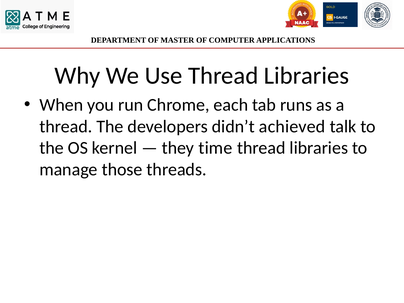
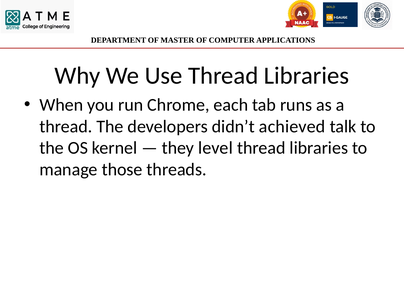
time: time -> level
